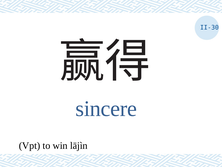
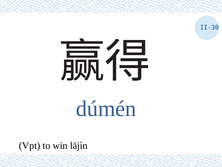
sincere: sincere -> dúmén
